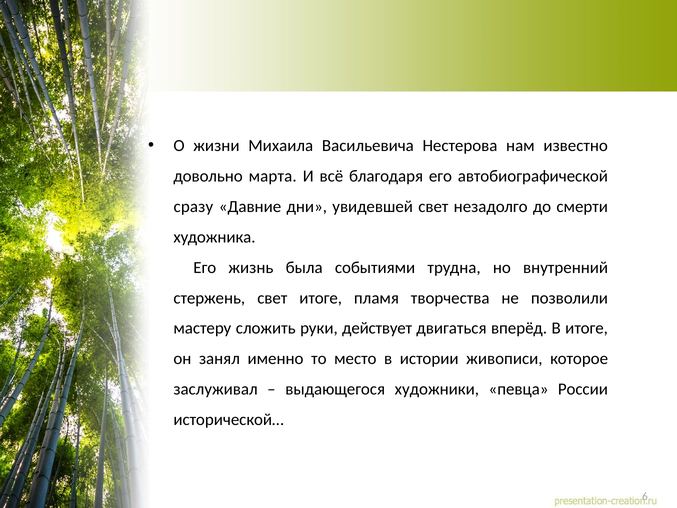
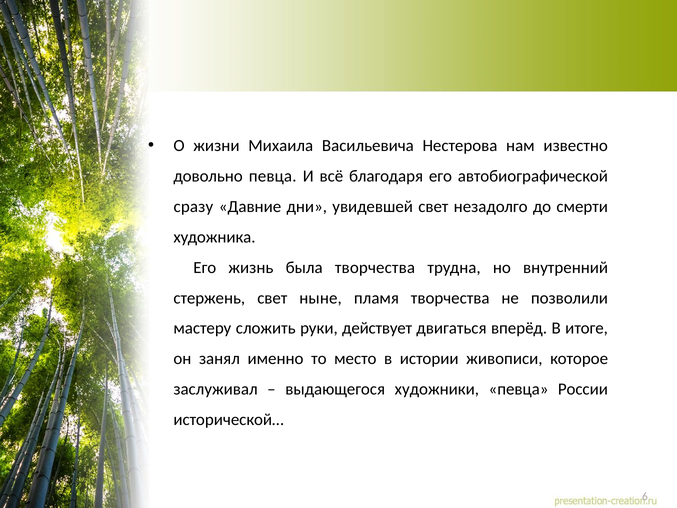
довольно марта: марта -> певца
была событиями: событиями -> творчества
свет итоге: итоге -> ныне
